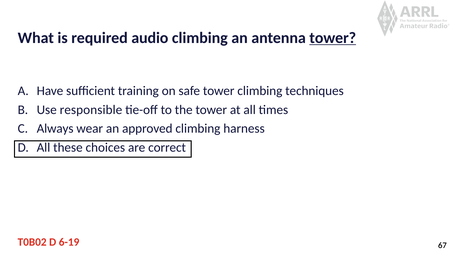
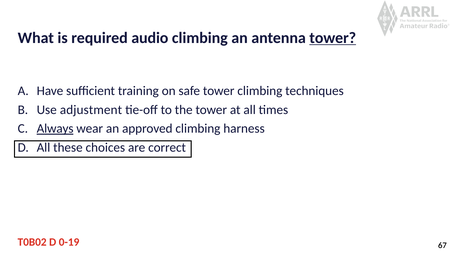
responsible: responsible -> adjustment
Always underline: none -> present
6-19: 6-19 -> 0-19
